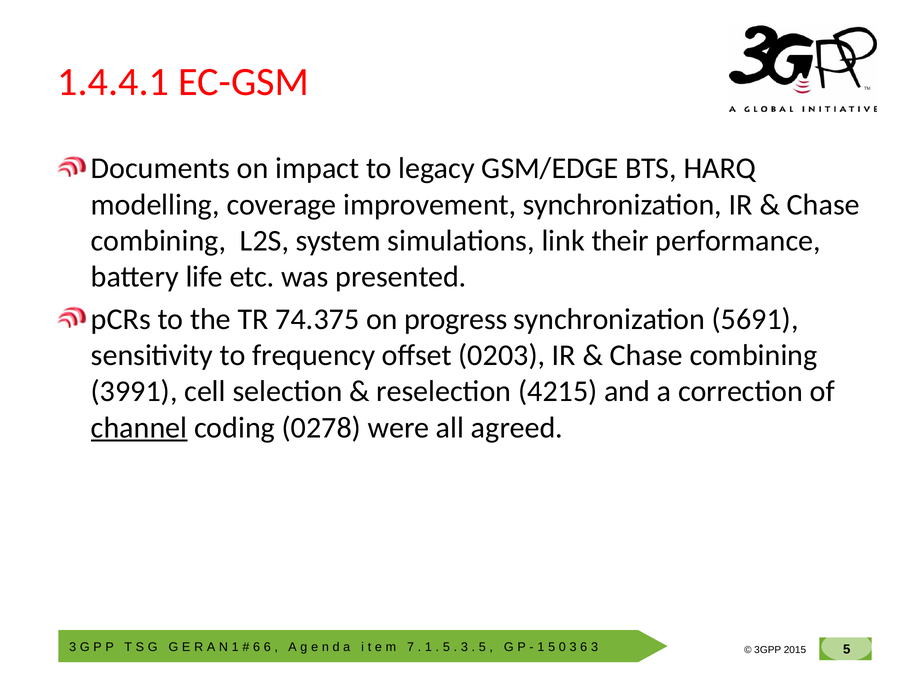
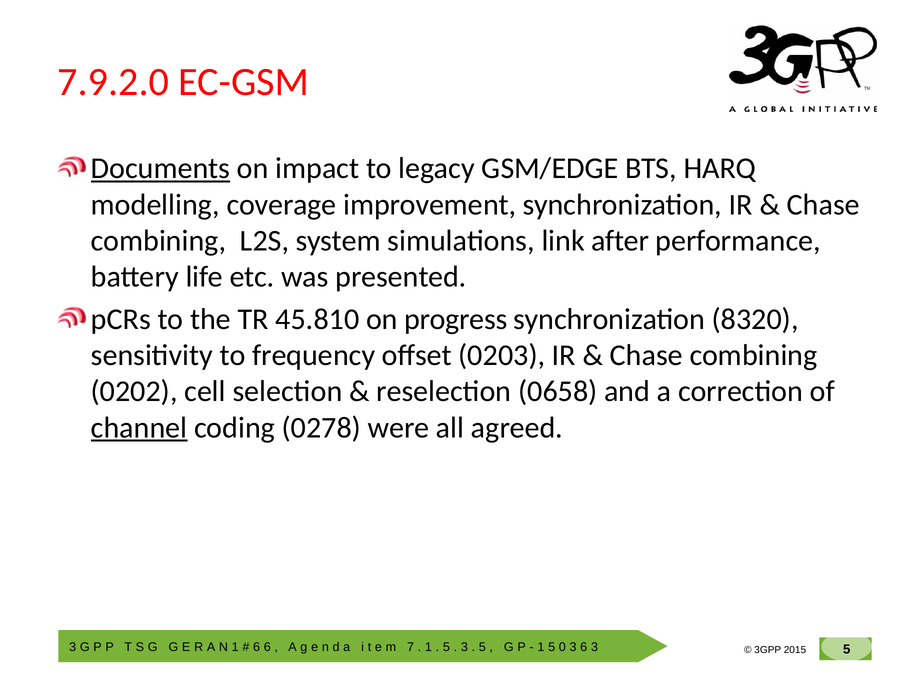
1.4.4.1: 1.4.4.1 -> 7.9.2.0
Documents underline: none -> present
their: their -> after
74.375: 74.375 -> 45.810
5691: 5691 -> 8320
3991: 3991 -> 0202
4215: 4215 -> 0658
